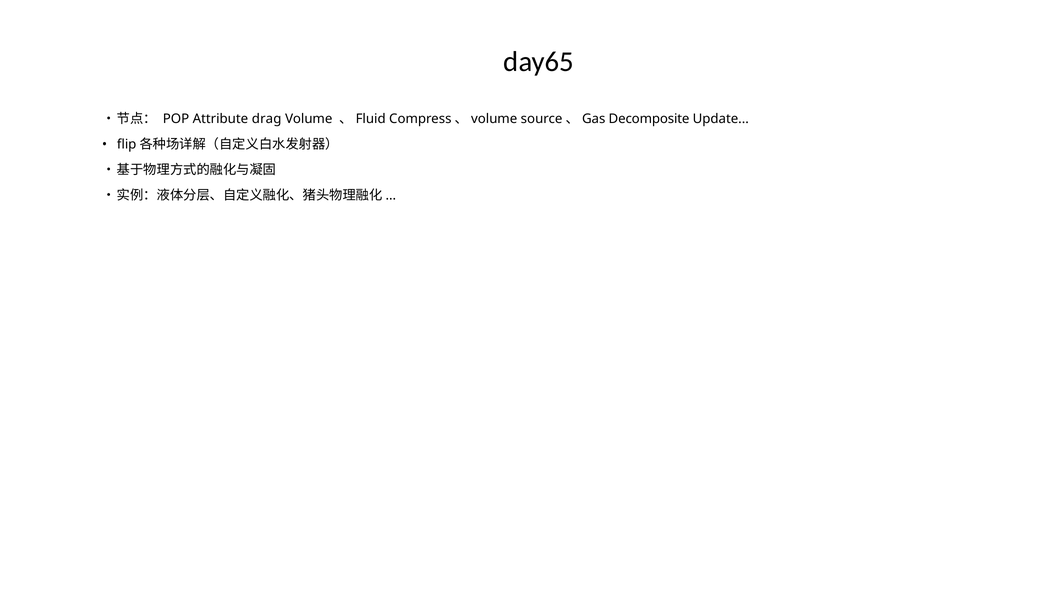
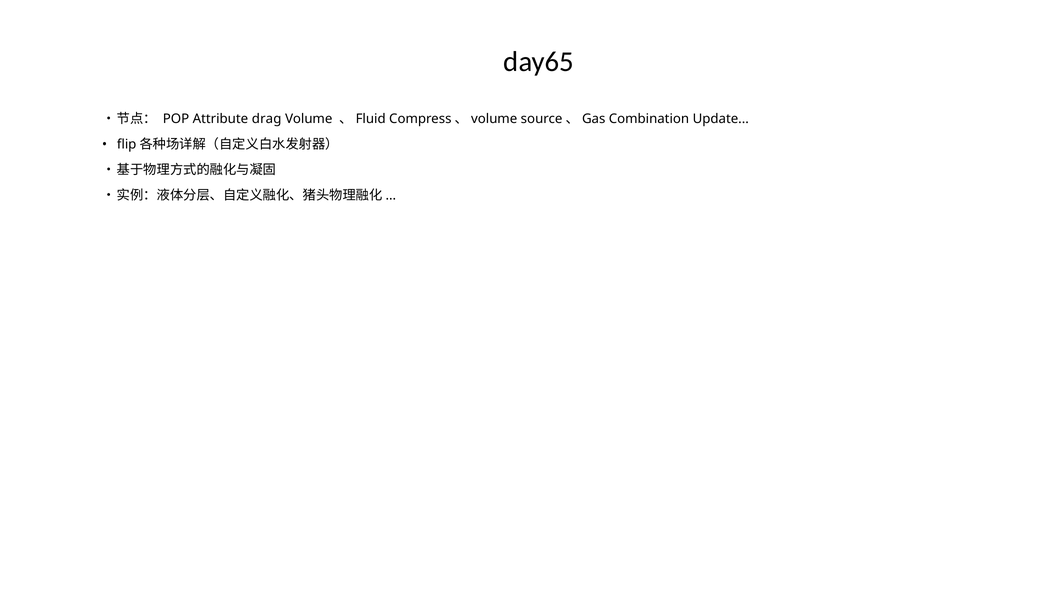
Decomposite: Decomposite -> Combination
